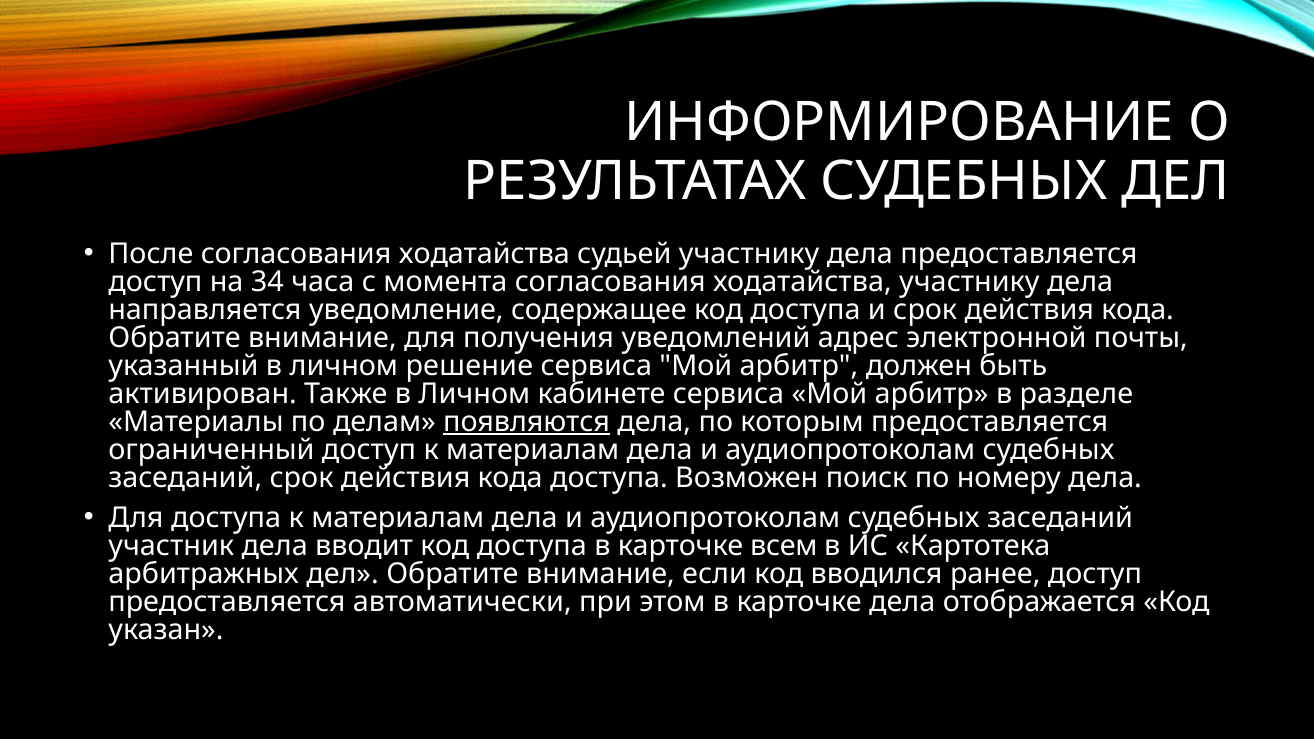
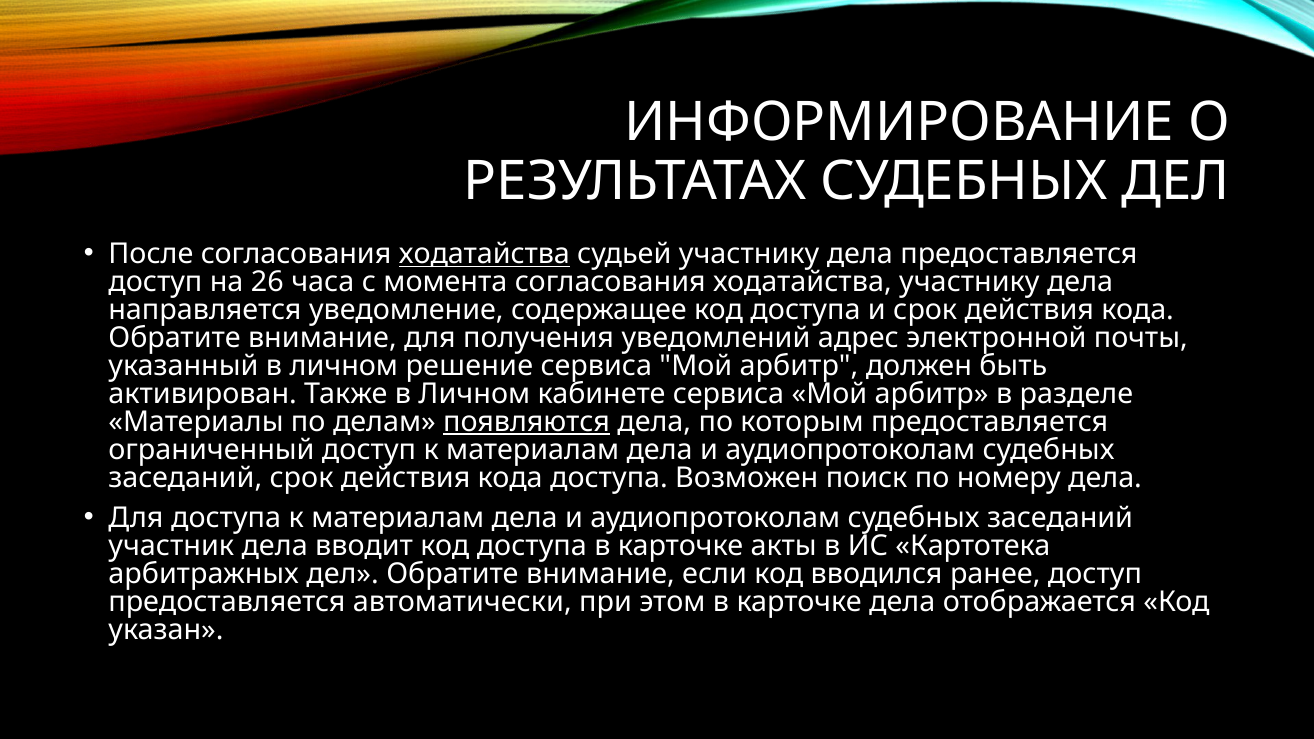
ходатайства at (484, 254) underline: none -> present
34: 34 -> 26
всем: всем -> акты
